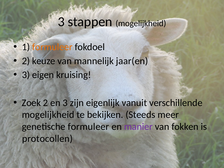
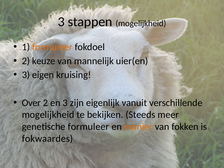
jaar(en: jaar(en -> uier(en
Zoek: Zoek -> Over
manier colour: purple -> orange
protocollen: protocollen -> fokwaardes
